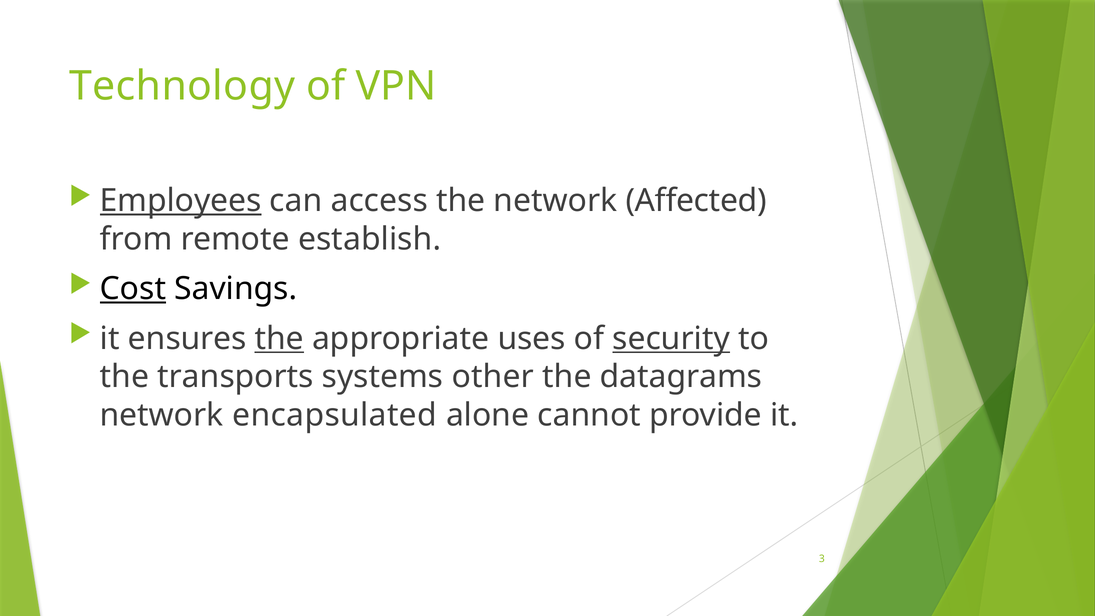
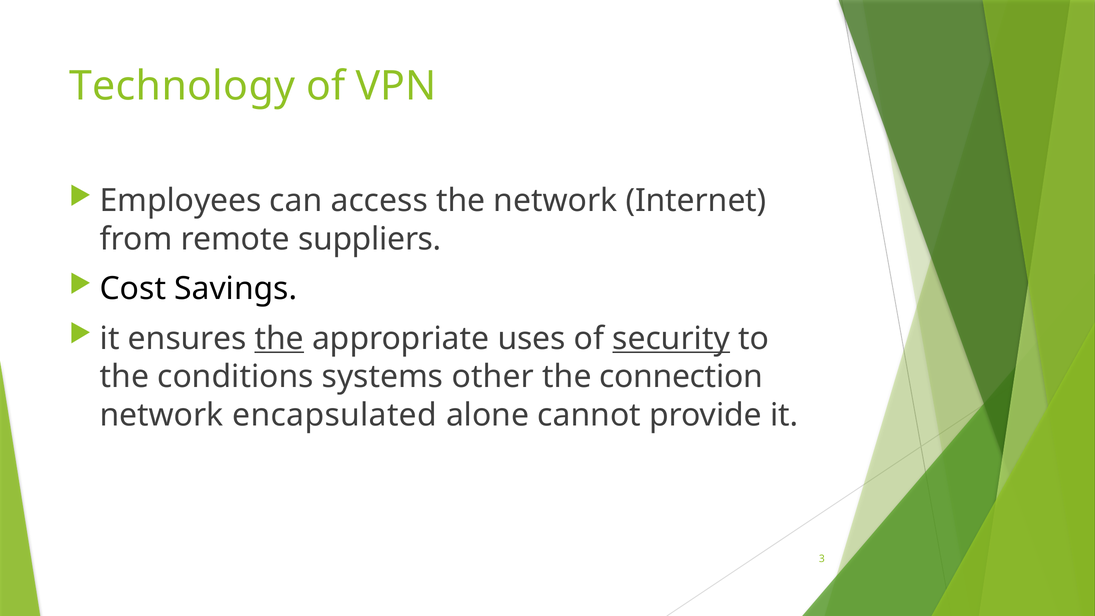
Employees underline: present -> none
Affected: Affected -> Internet
establish: establish -> suppliers
Cost underline: present -> none
transports: transports -> conditions
datagrams: datagrams -> connection
